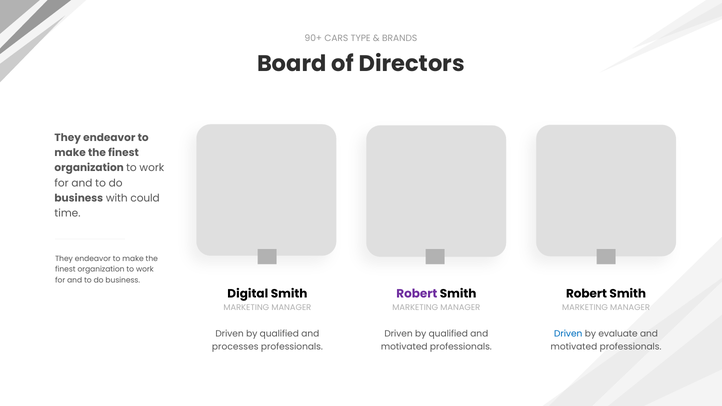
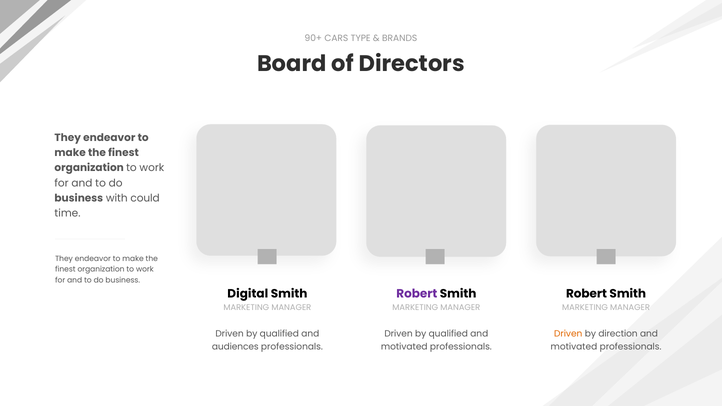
Driven at (568, 334) colour: blue -> orange
evaluate: evaluate -> direction
processes: processes -> audiences
